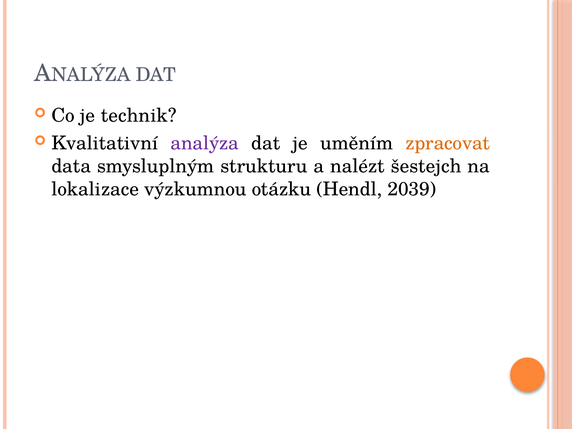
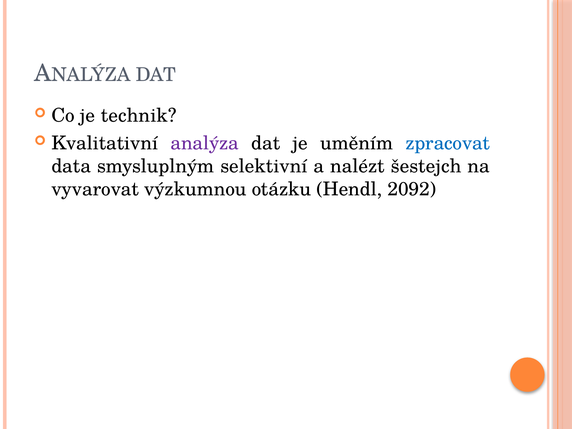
zpracovat colour: orange -> blue
strukturu: strukturu -> selektivní
lokalizace: lokalizace -> vyvarovat
2039: 2039 -> 2092
